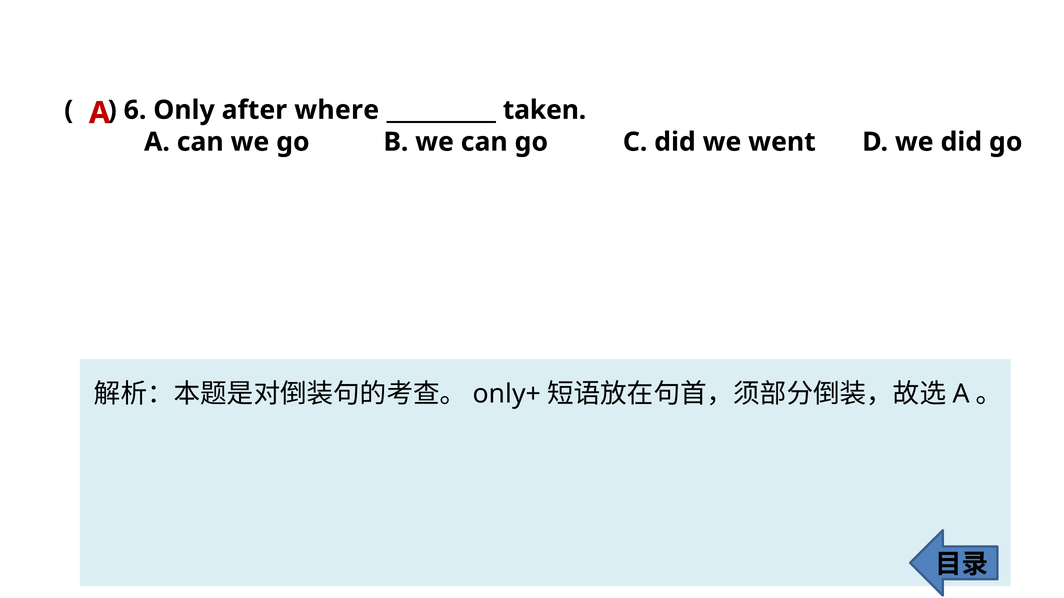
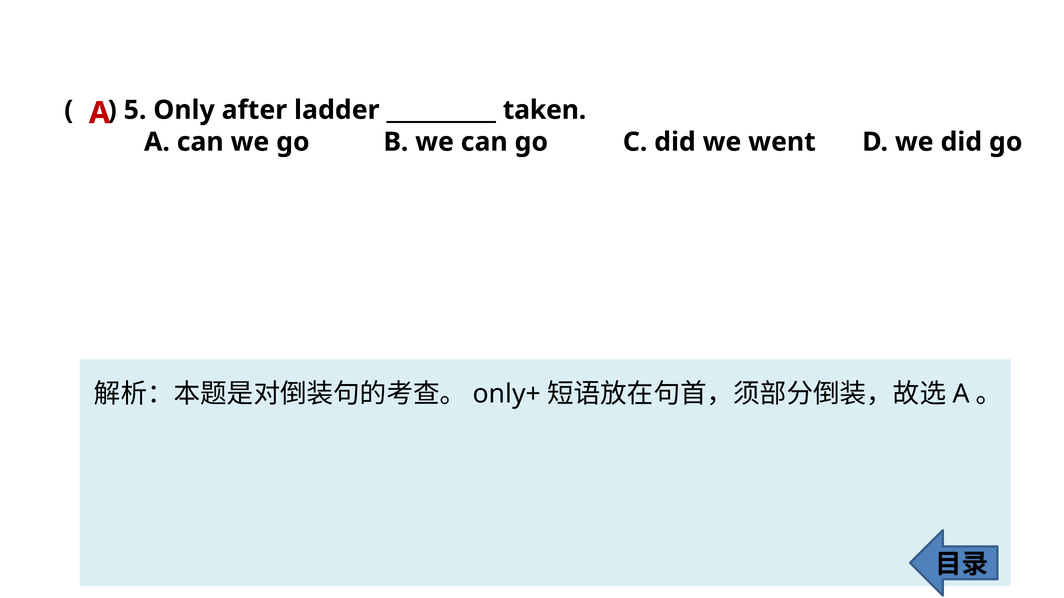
6: 6 -> 5
where: where -> ladder
